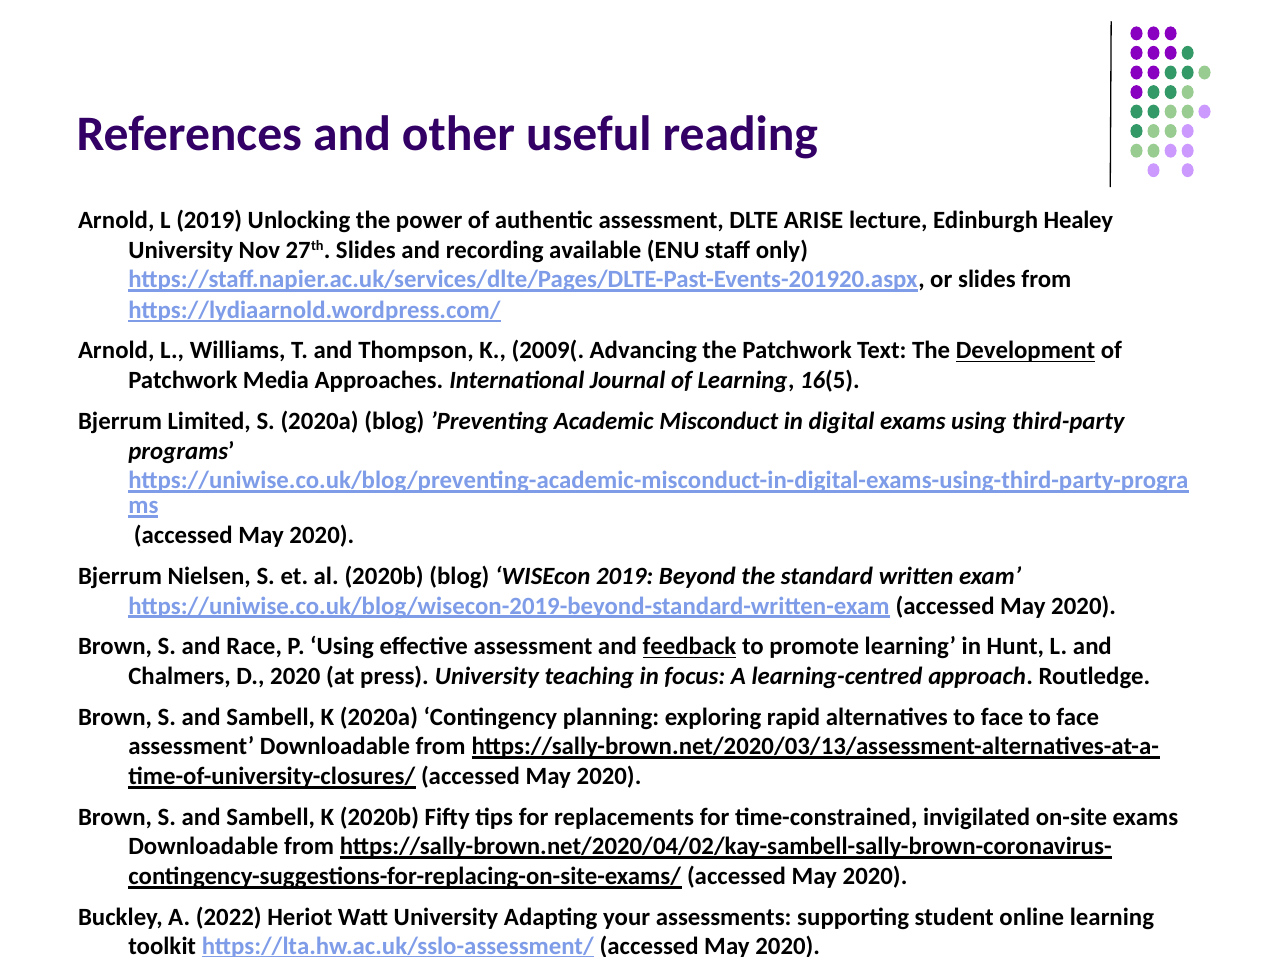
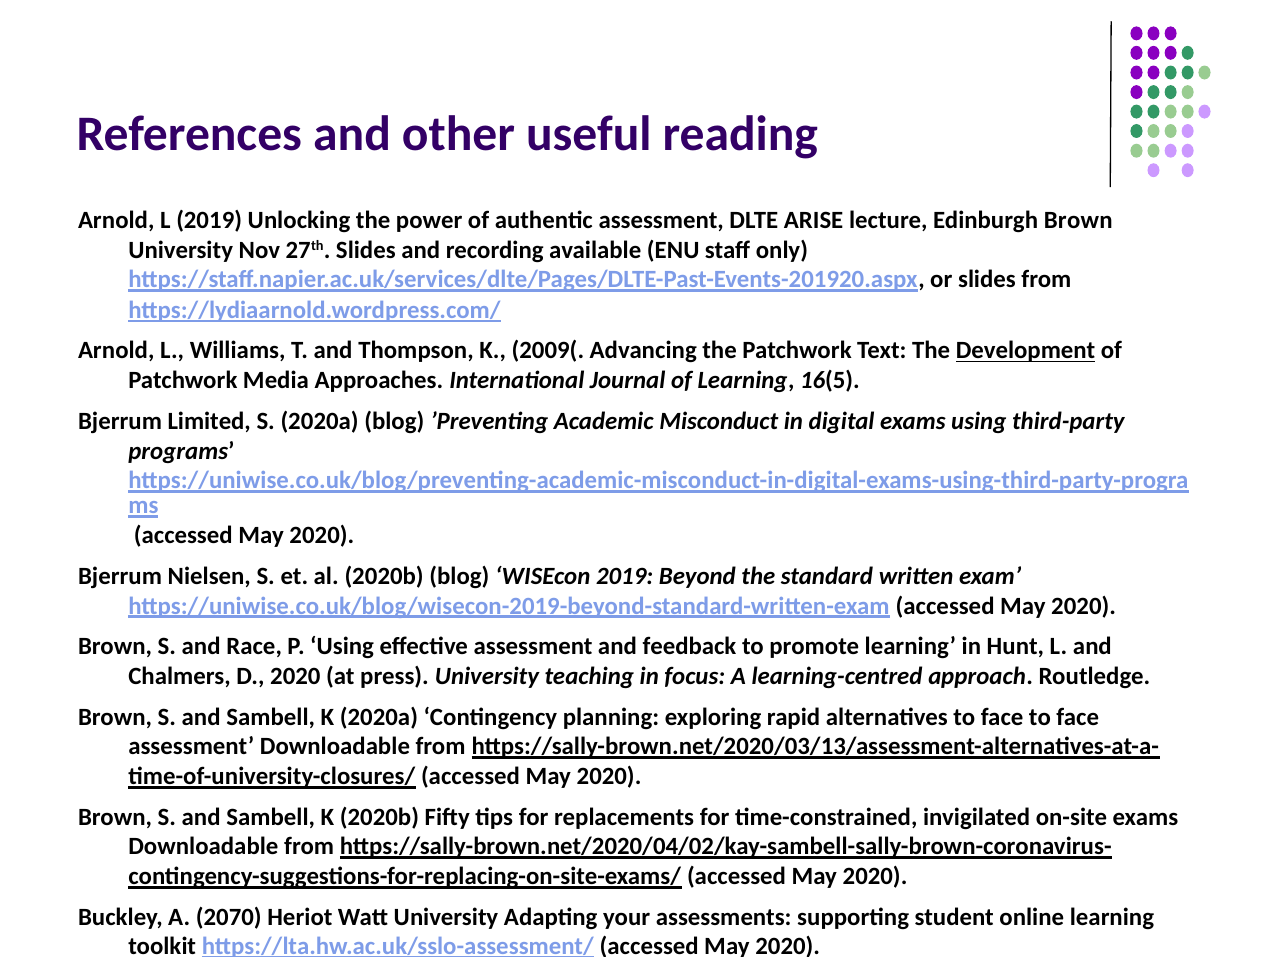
Edinburgh Healey: Healey -> Brown
feedback underline: present -> none
2022: 2022 -> 2070
